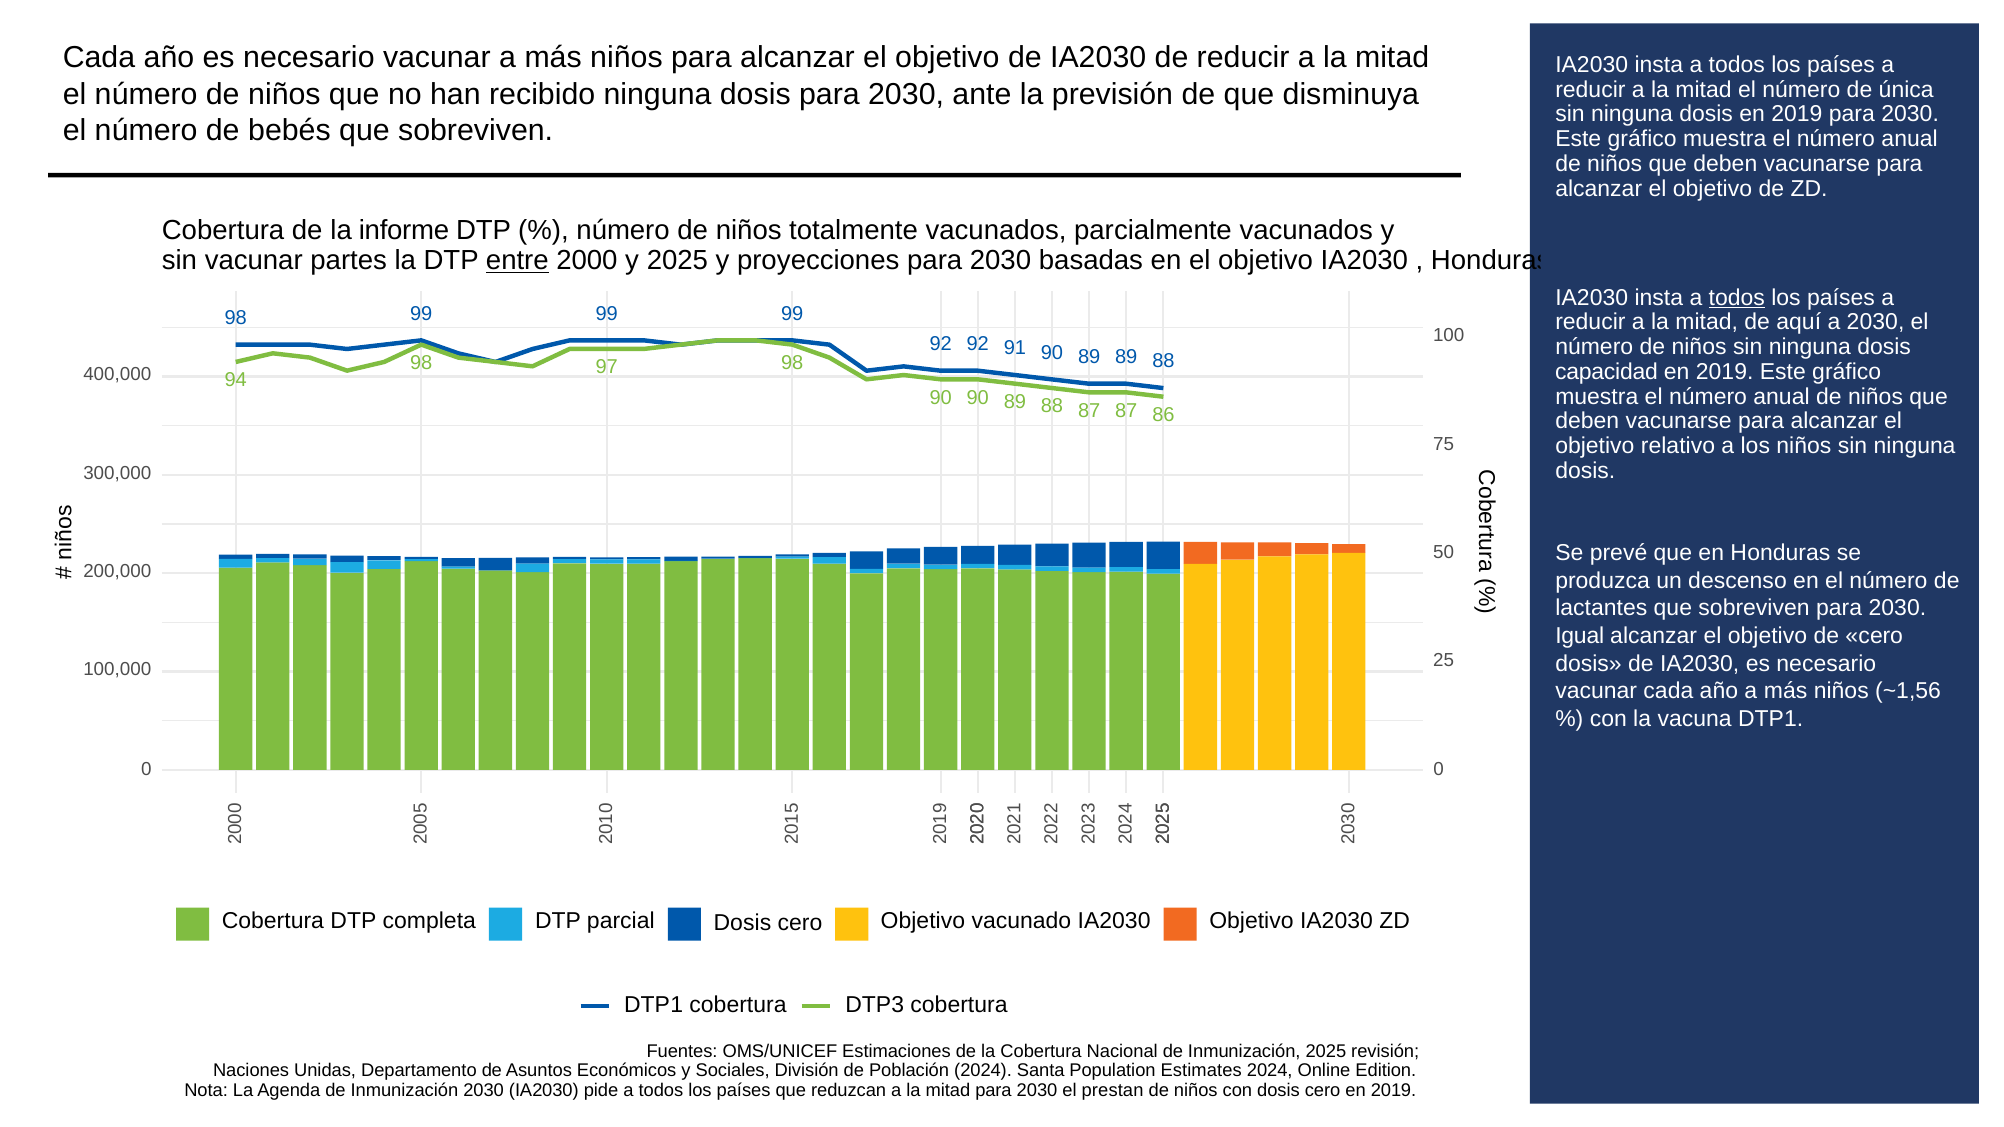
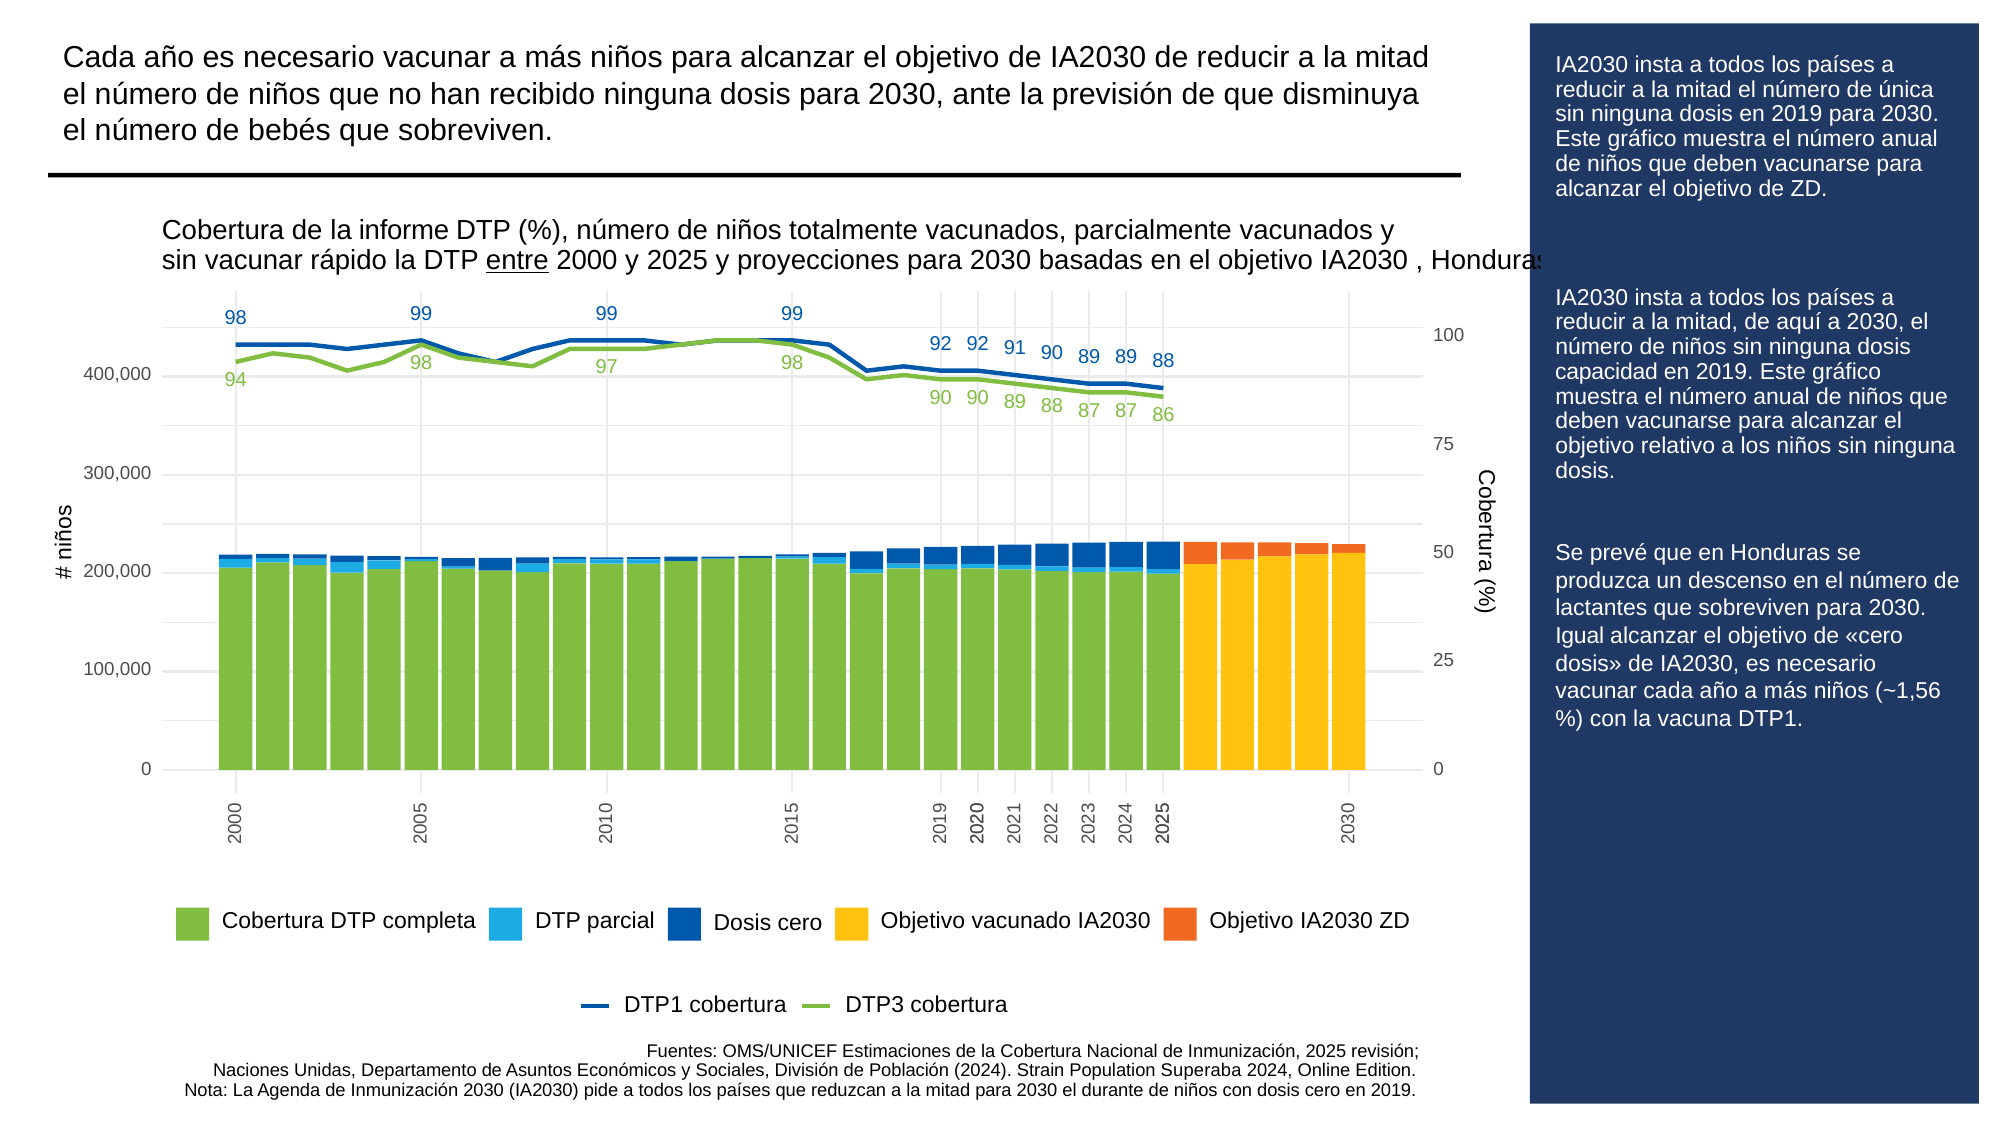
partes: partes -> rápido
todos at (1737, 298) underline: present -> none
Santa: Santa -> Strain
Estimates: Estimates -> Superaba
prestan: prestan -> durante
